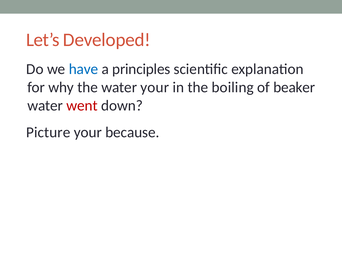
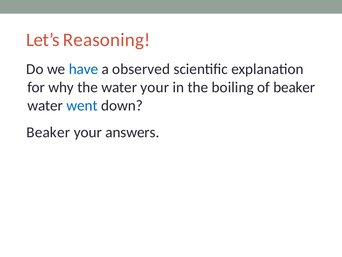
Developed: Developed -> Reasoning
principles: principles -> observed
went colour: red -> blue
Picture at (48, 132): Picture -> Beaker
because: because -> answers
